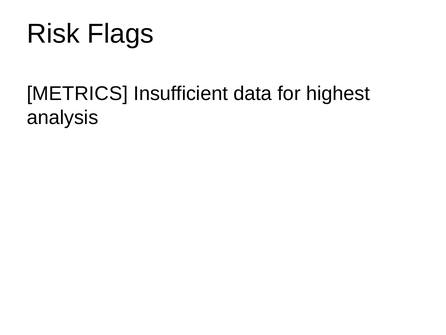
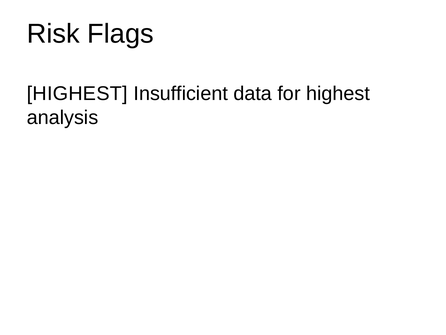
METRICS at (77, 94): METRICS -> HIGHEST
